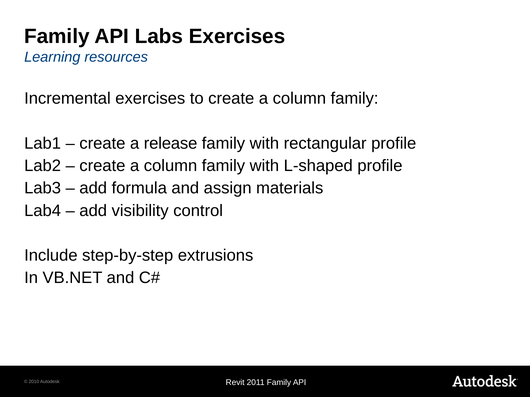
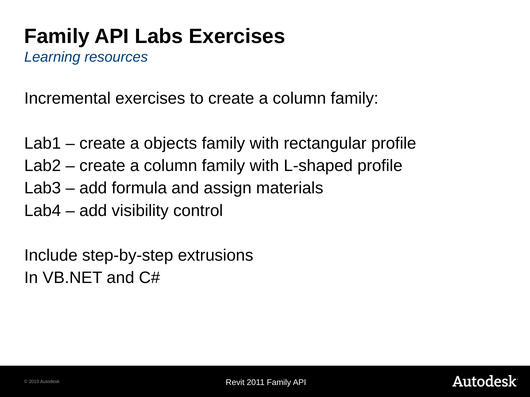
release: release -> objects
